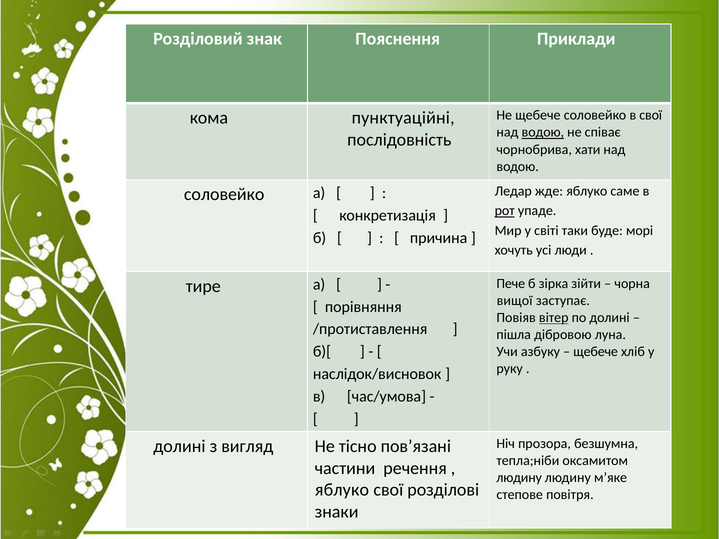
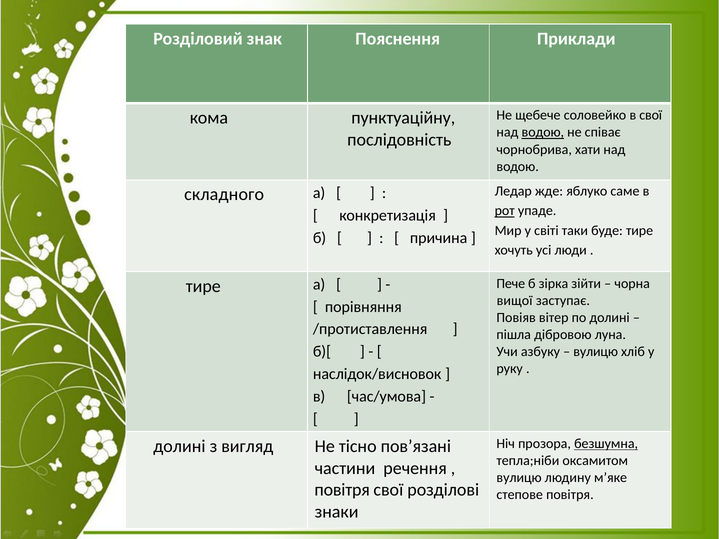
пунктуаційні: пунктуаційні -> пунктуаційну
соловейко at (224, 195): соловейко -> складного
морі at (640, 231): морі -> тире
вітер underline: present -> none
щебече at (596, 352): щебече -> вулицю
безшумна underline: none -> present
людину at (519, 478): людину -> вулицю
яблуко at (342, 490): яблуко -> повітря
